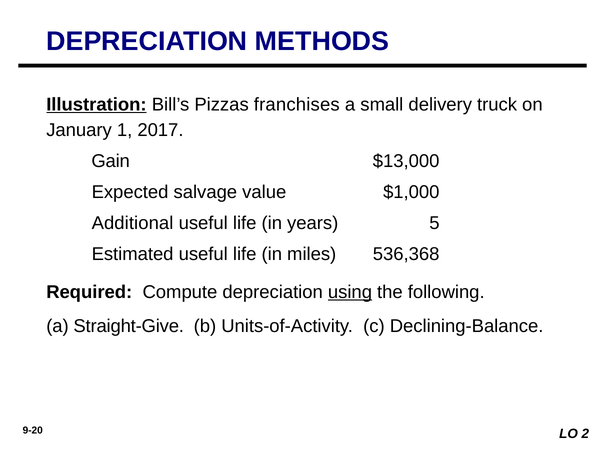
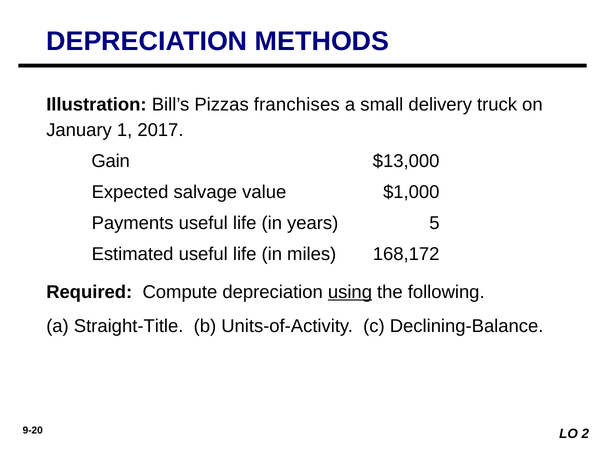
Illustration underline: present -> none
Additional: Additional -> Payments
536,368: 536,368 -> 168,172
Straight-Give: Straight-Give -> Straight-Title
